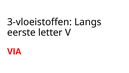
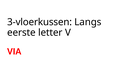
3-vloeistoffen: 3-vloeistoffen -> 3-vloerkussen
